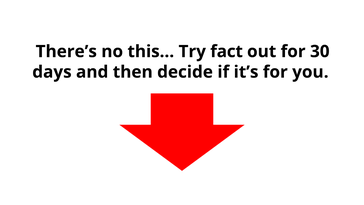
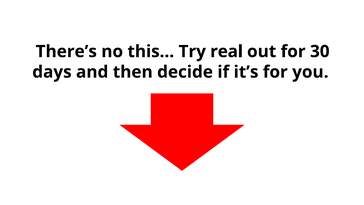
fact: fact -> real
